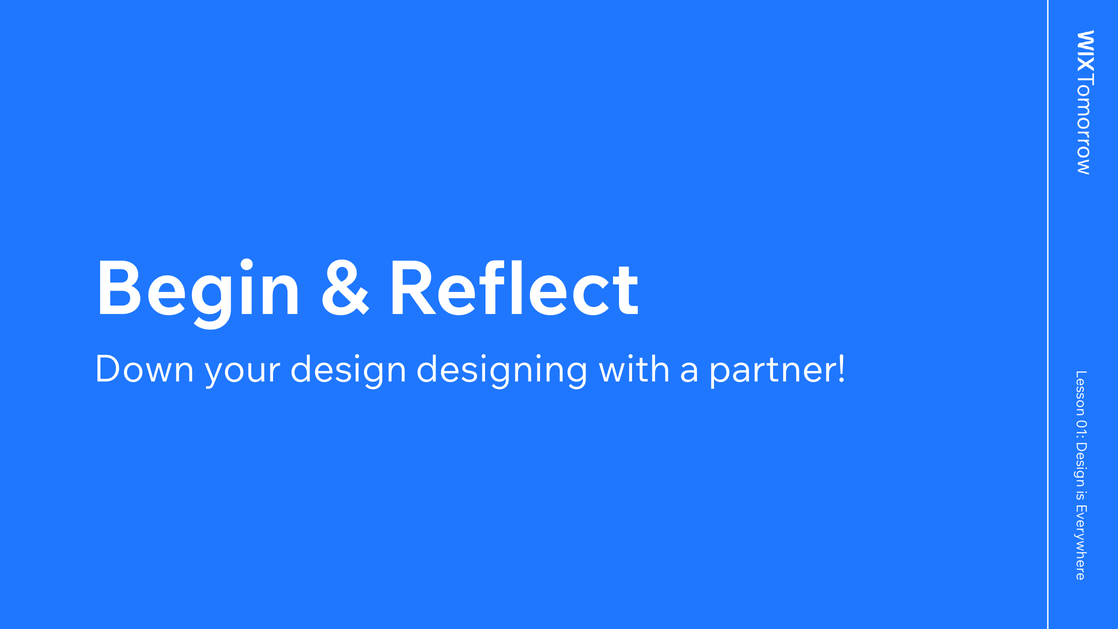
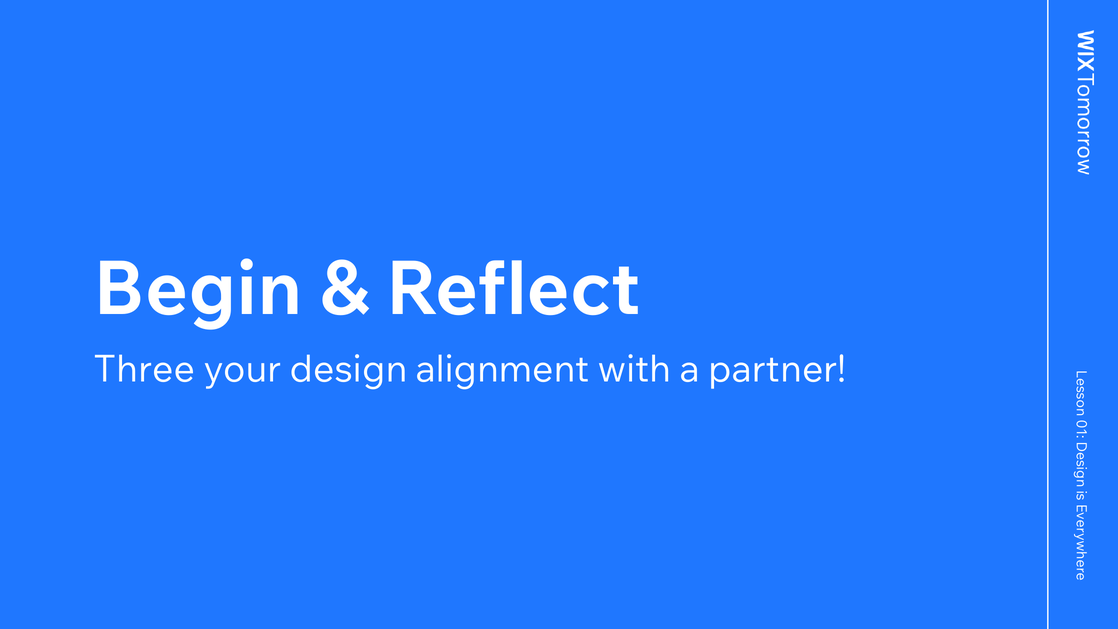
Down: Down -> Three
designing: designing -> alignment
